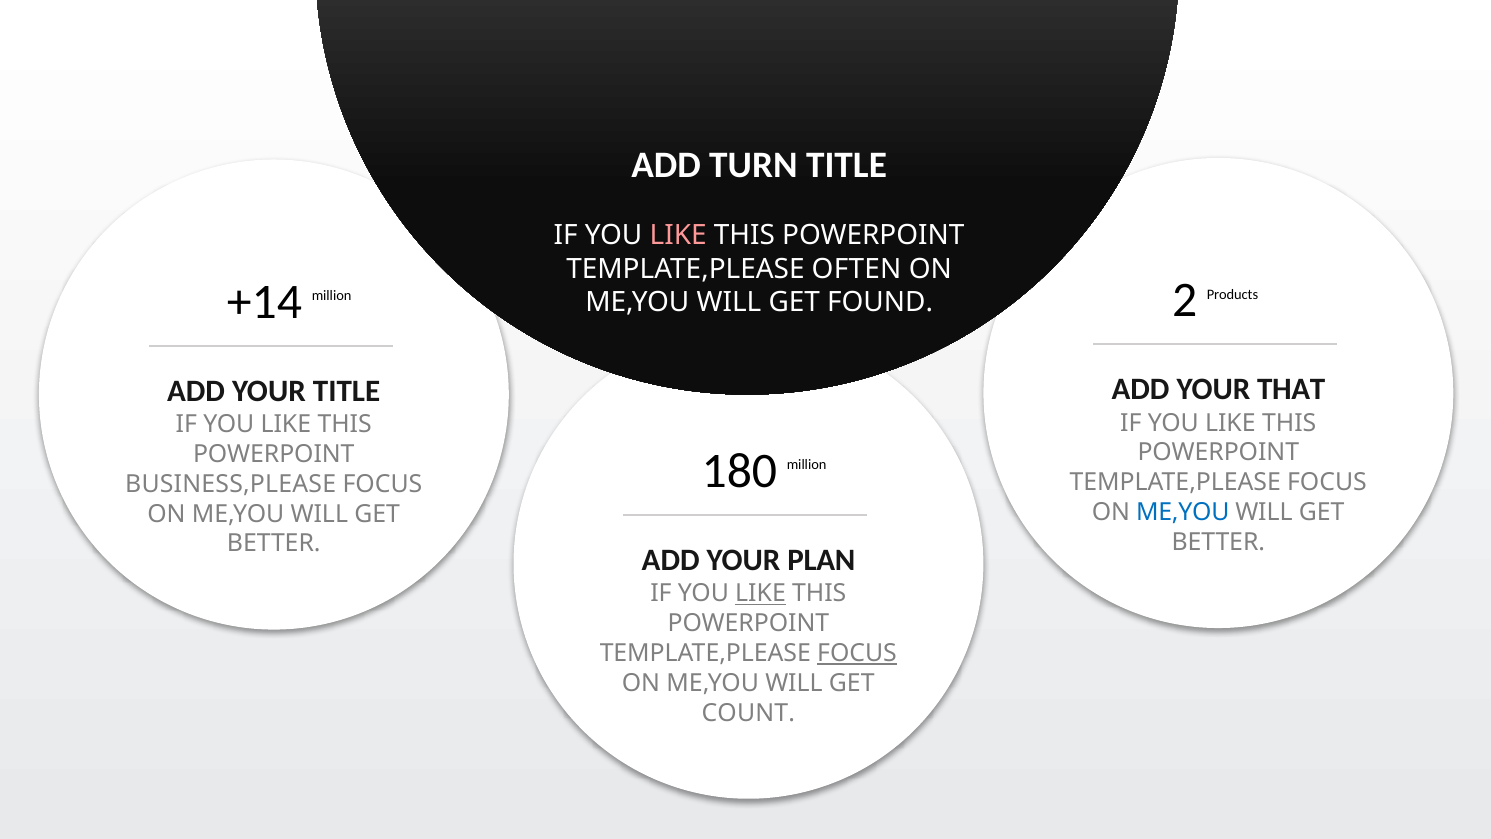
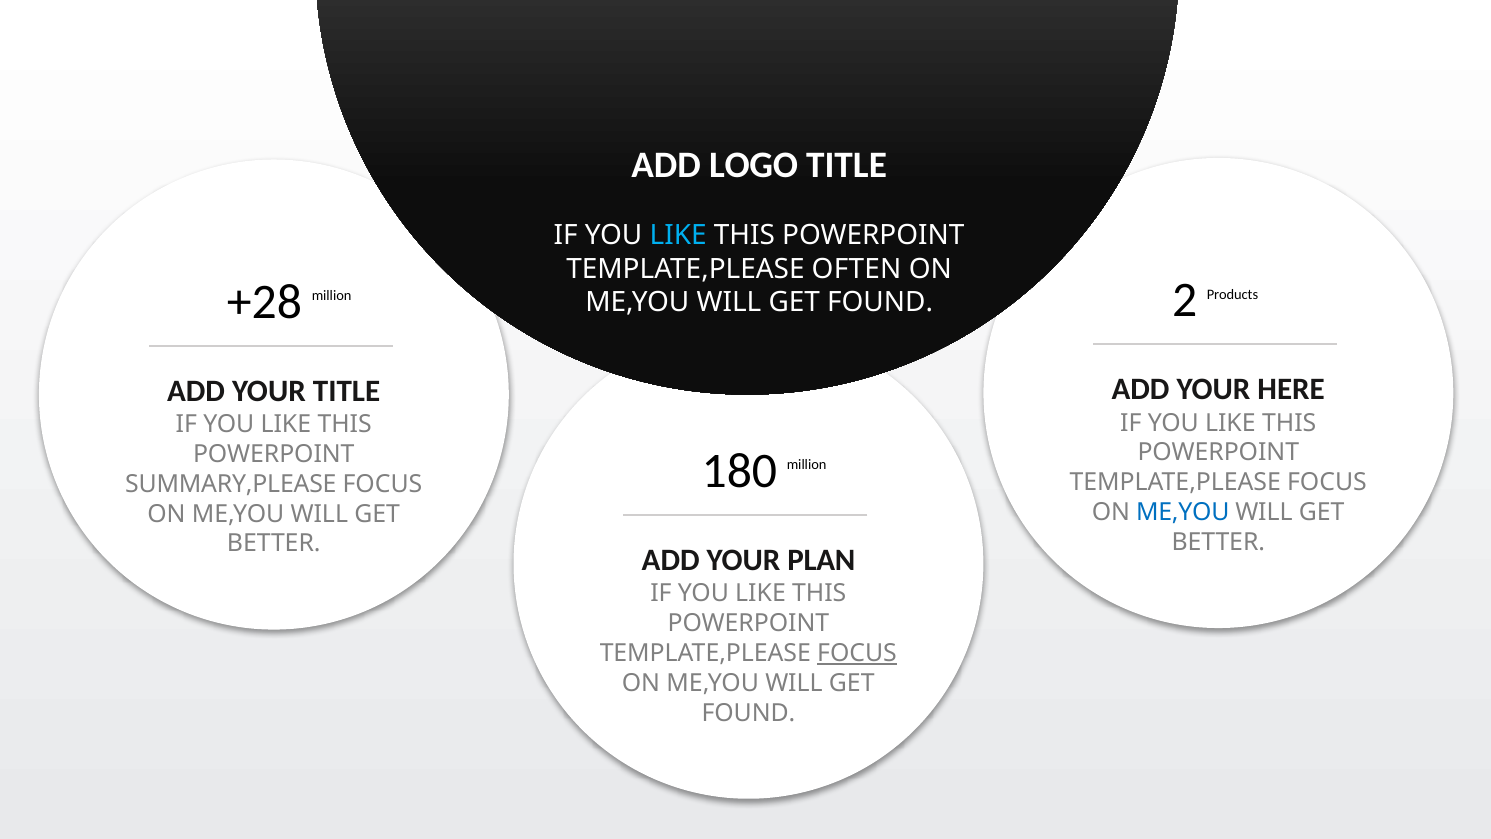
TURN: TURN -> LOGO
LIKE at (678, 235) colour: pink -> light blue
+14: +14 -> +28
THAT: THAT -> HERE
BUSINESS,PLEASE: BUSINESS,PLEASE -> SUMMARY,PLEASE
LIKE at (760, 593) underline: present -> none
COUNT at (748, 713): COUNT -> FOUND
